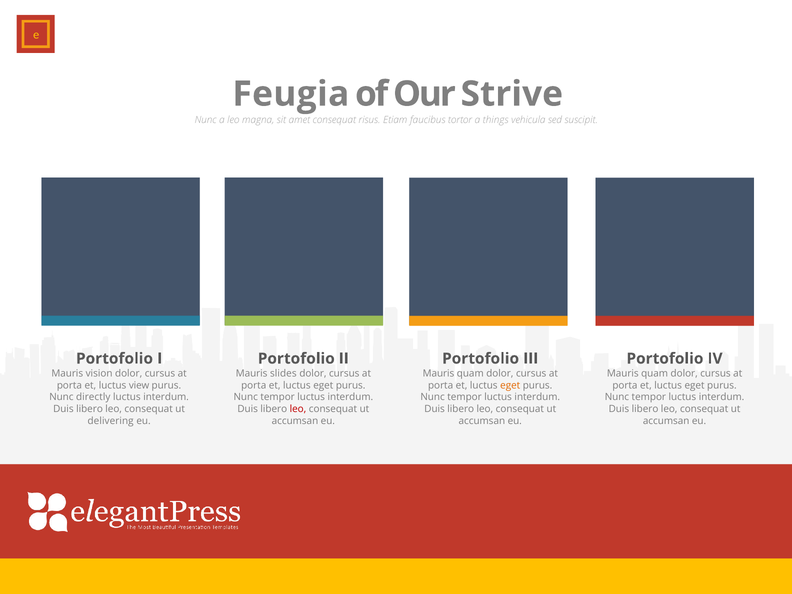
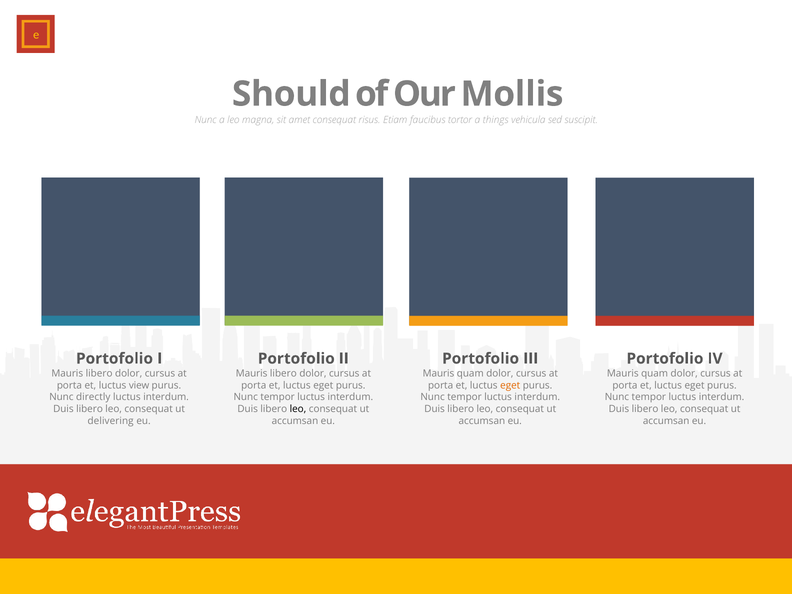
Feugia: Feugia -> Should
Strive: Strive -> Mollis
vision at (99, 373): vision -> libero
slides at (283, 373): slides -> libero
leo at (298, 409) colour: red -> black
